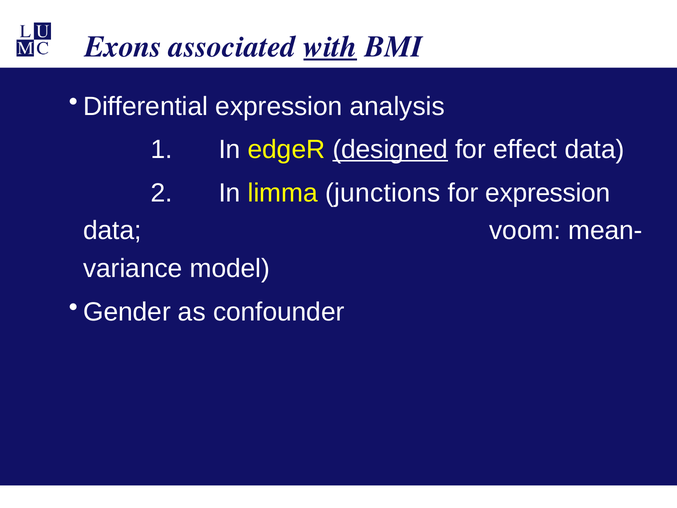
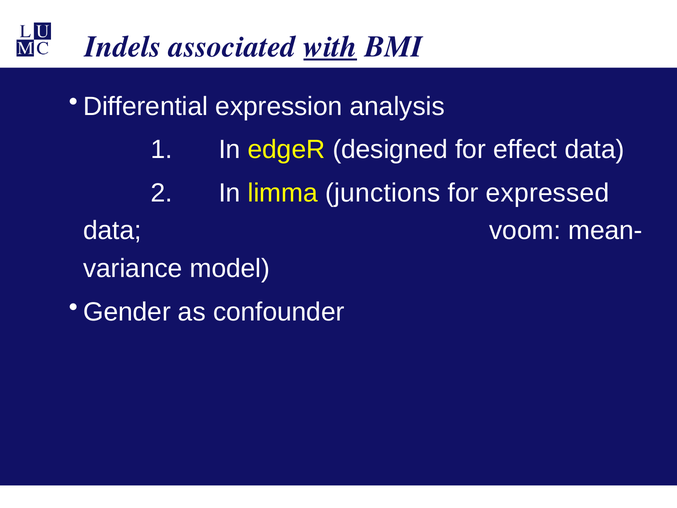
Exons: Exons -> Indels
designed underline: present -> none
for expression: expression -> expressed
